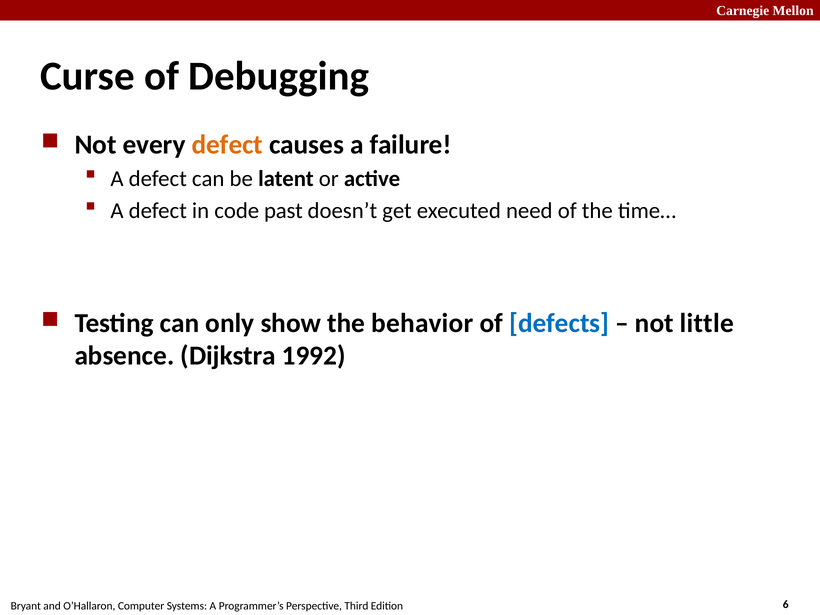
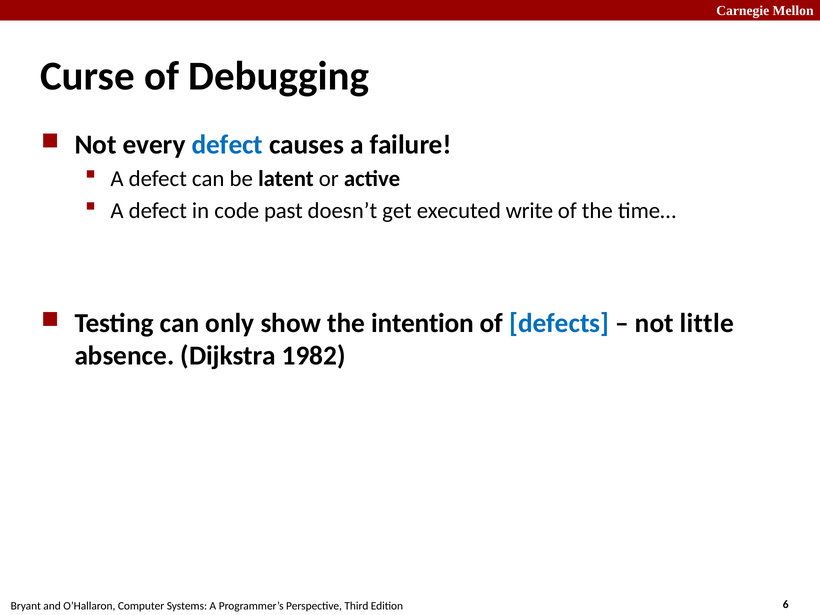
defect at (227, 145) colour: orange -> blue
need: need -> write
behavior: behavior -> intention
1992: 1992 -> 1982
